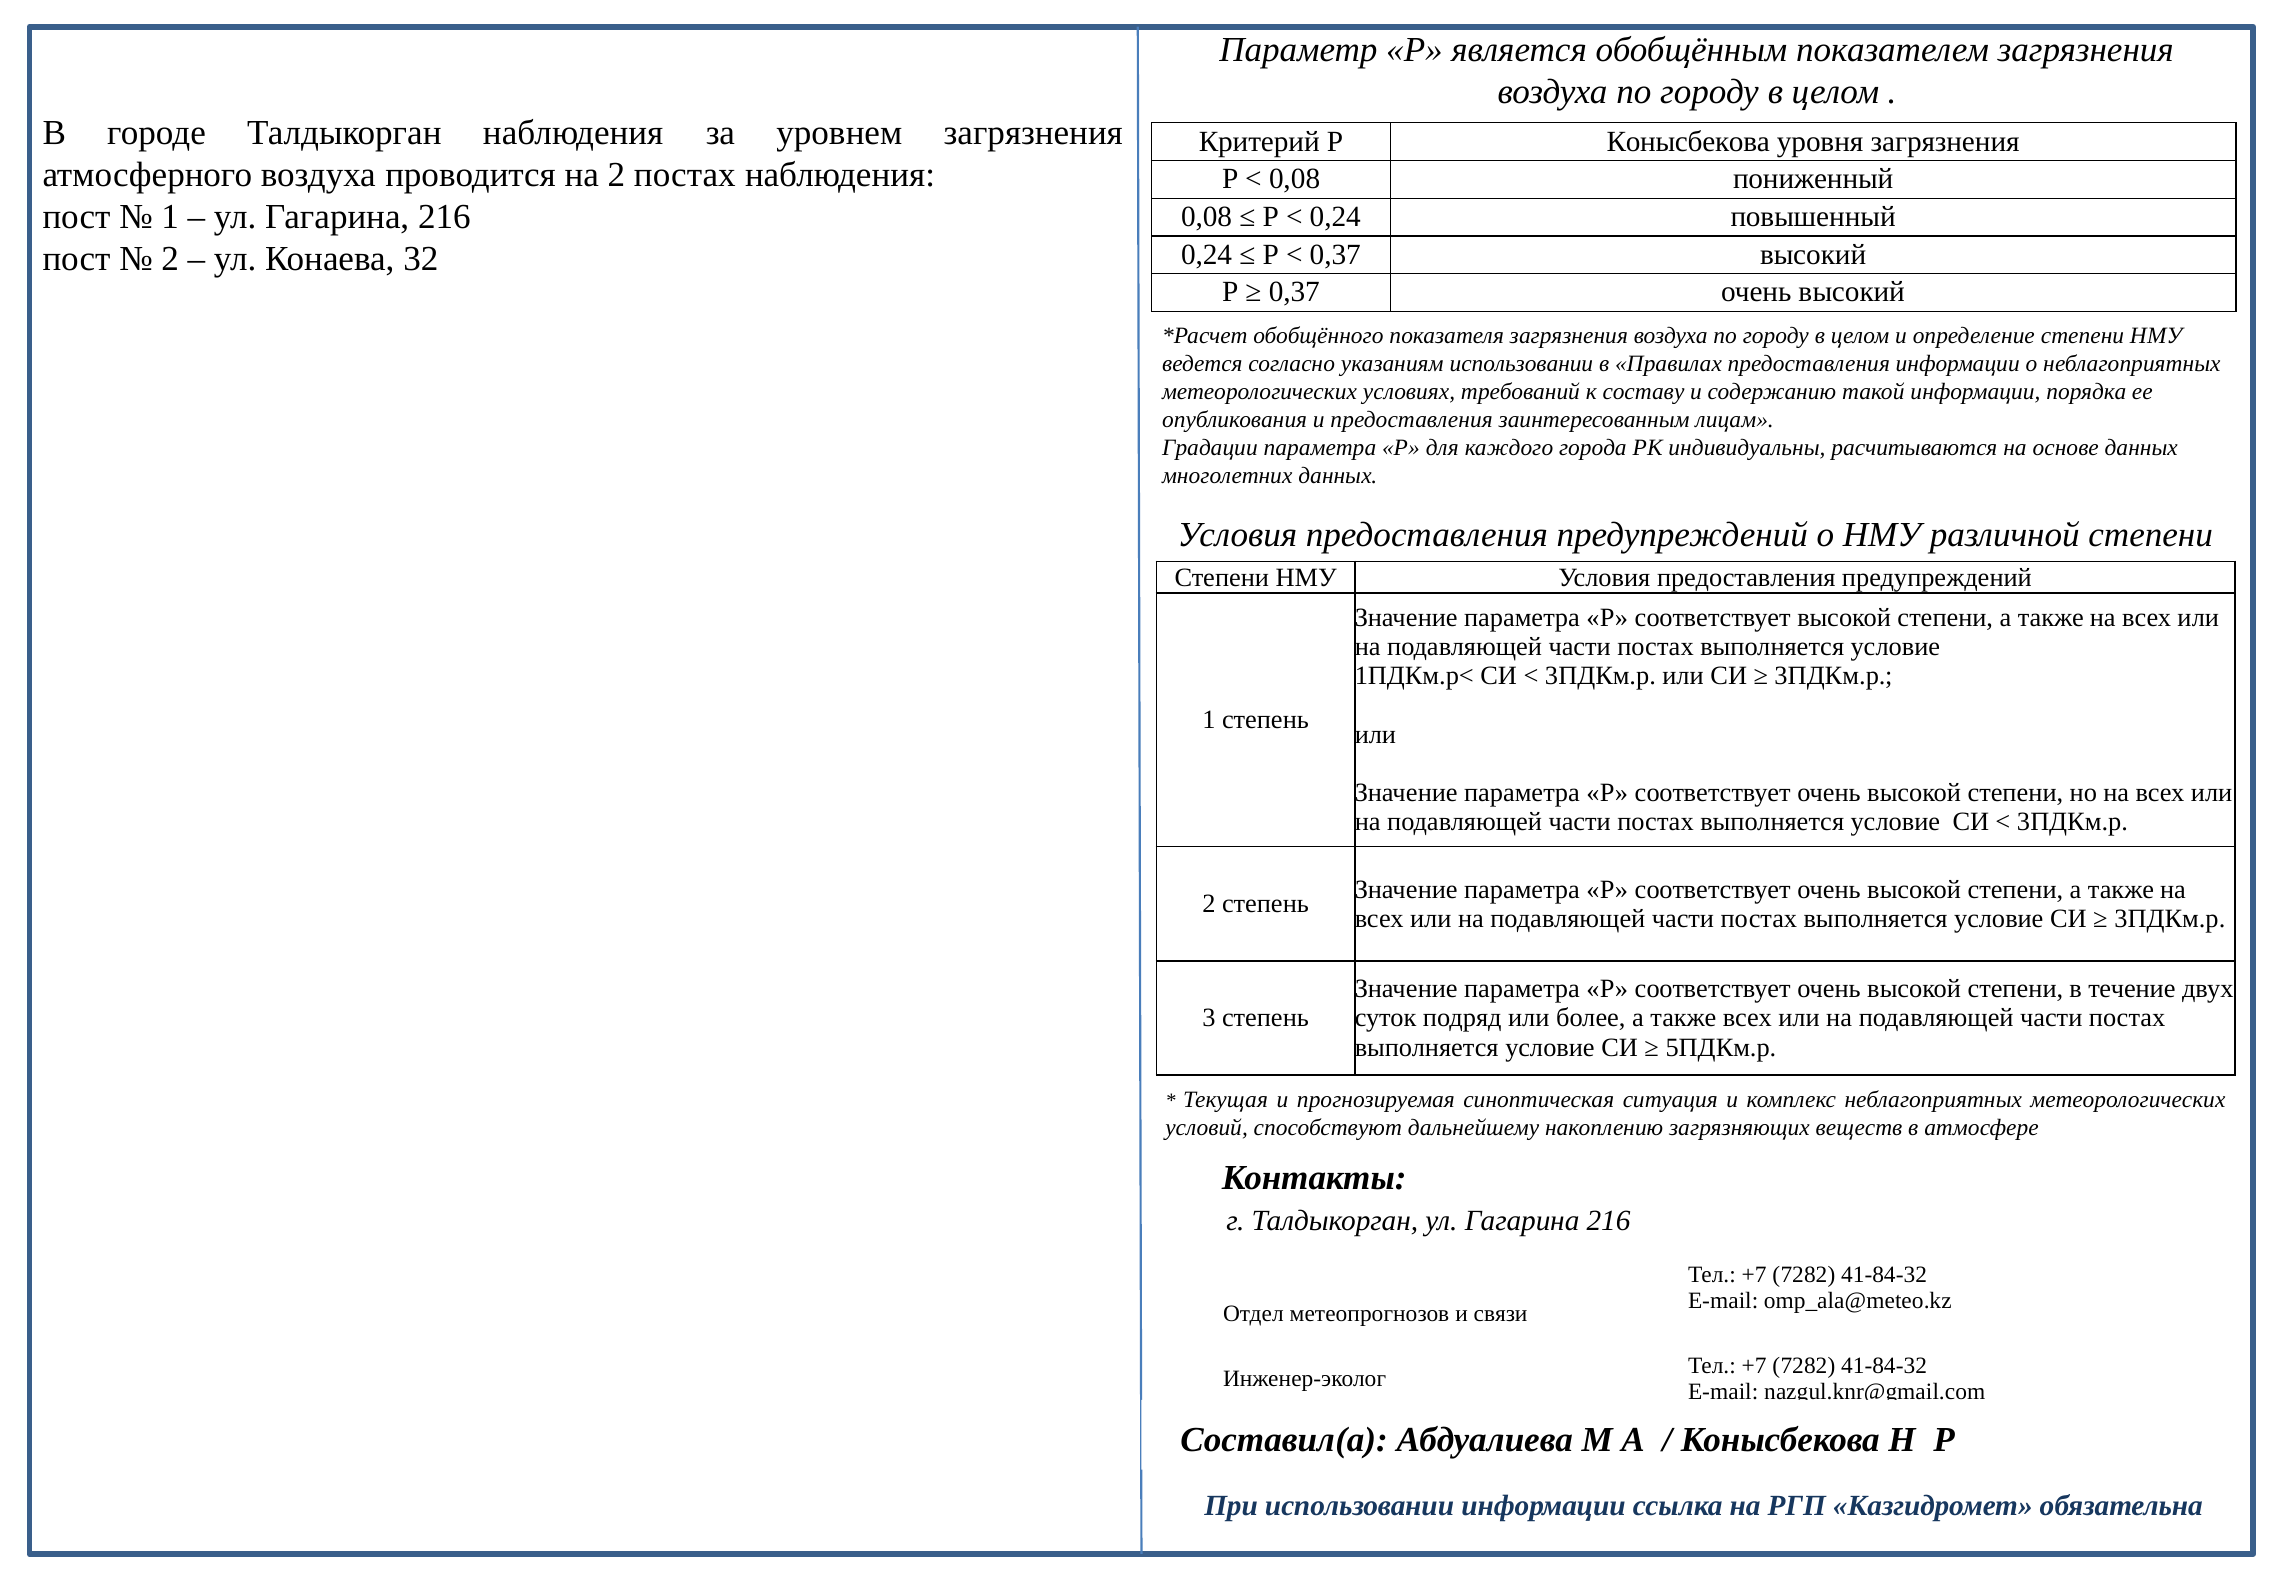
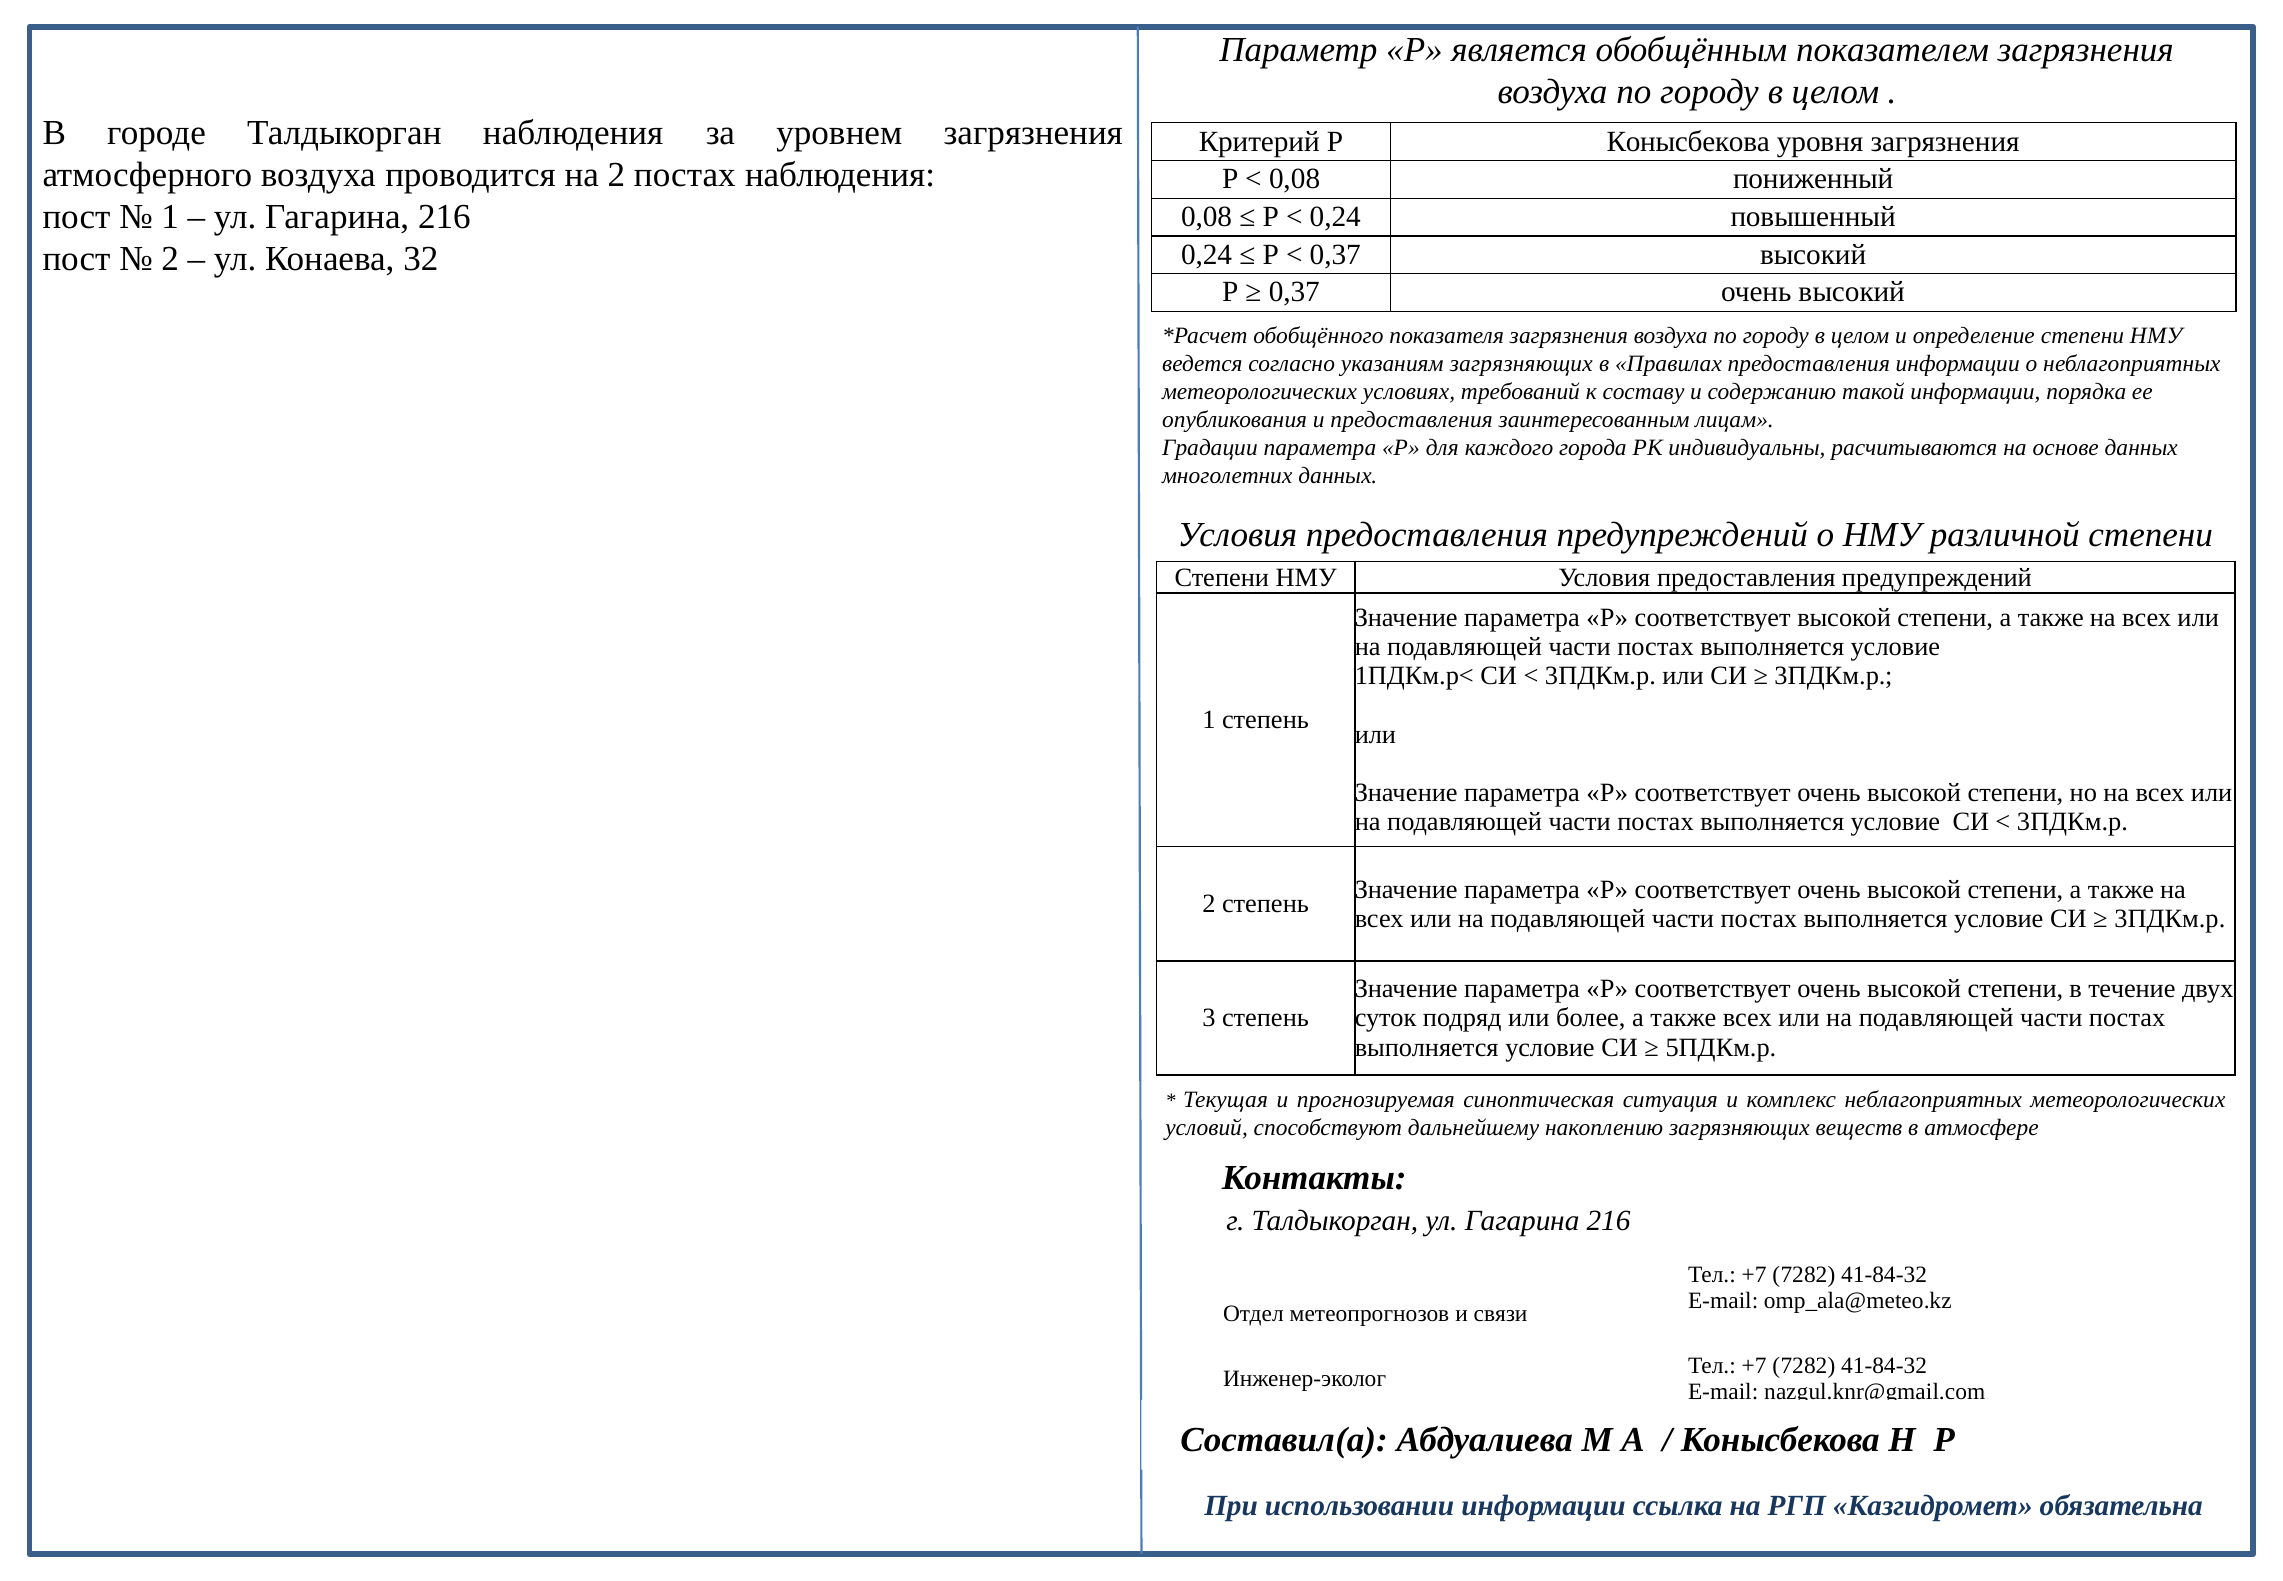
указаниям использовании: использовании -> загрязняющих
